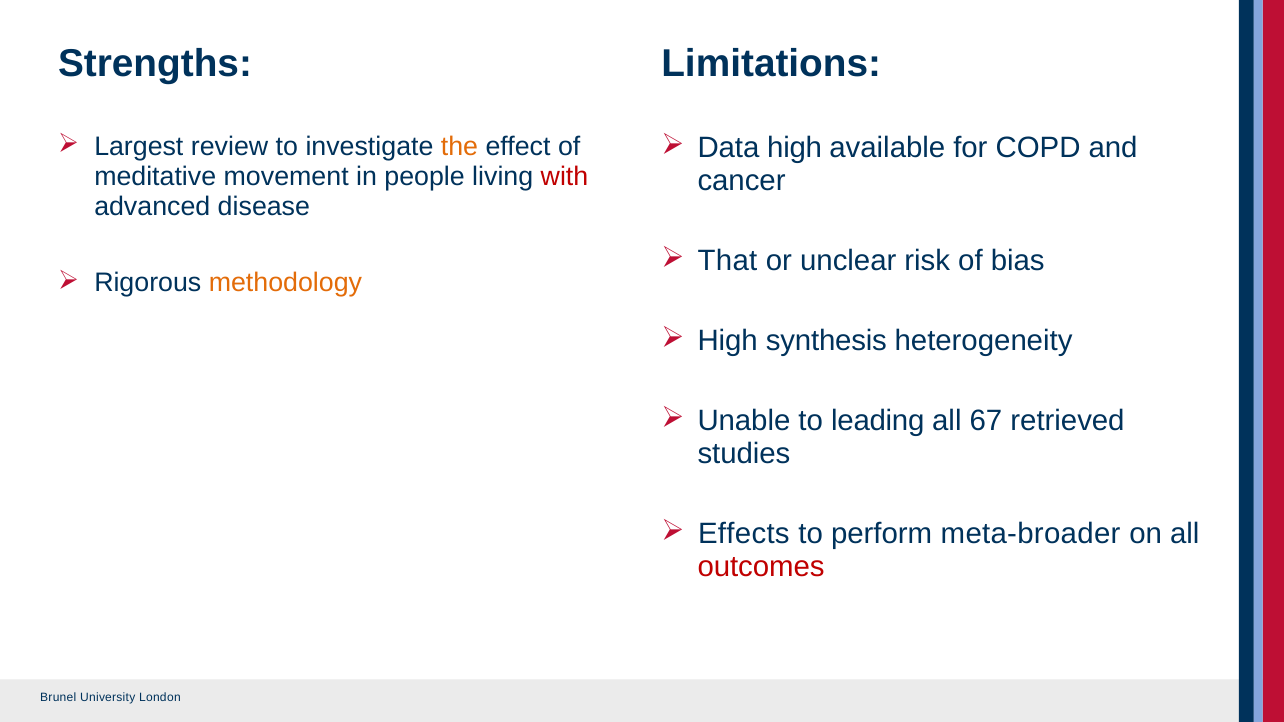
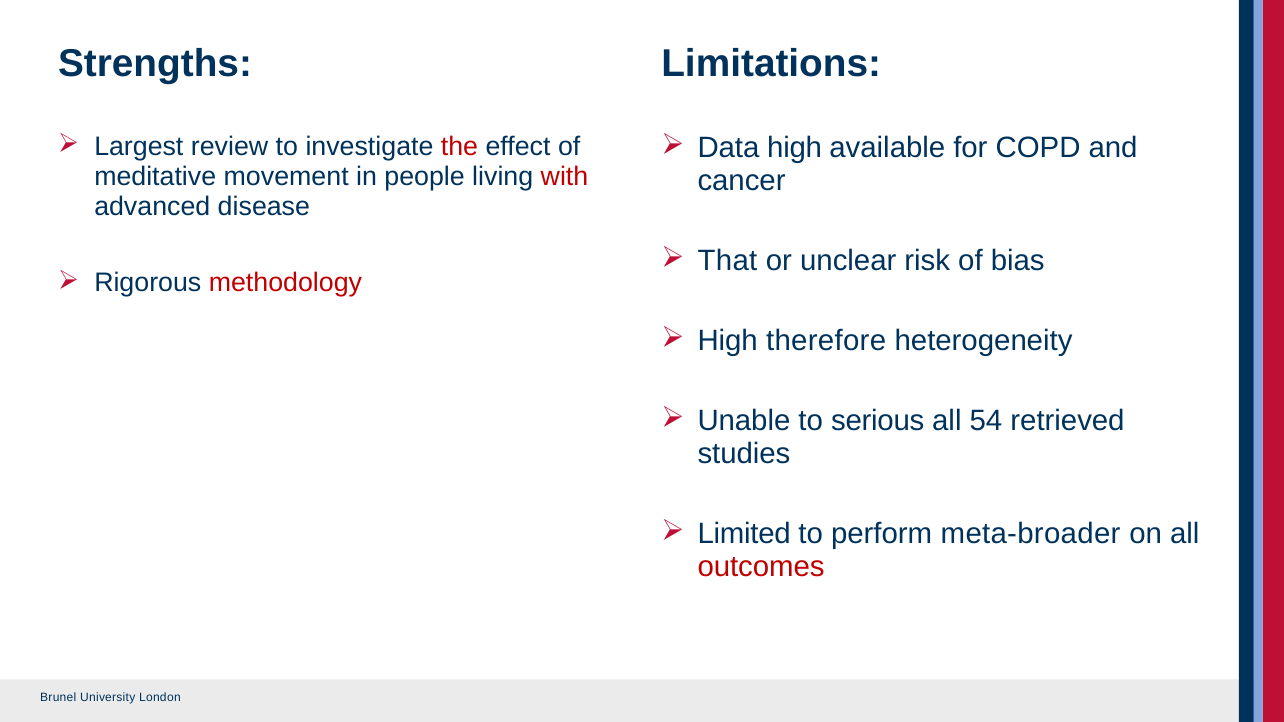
the colour: orange -> red
methodology colour: orange -> red
synthesis: synthesis -> therefore
leading: leading -> serious
67: 67 -> 54
Effects: Effects -> Limited
